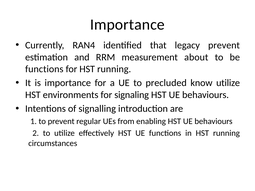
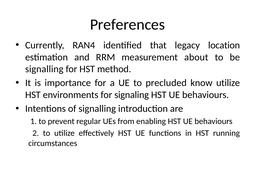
Importance at (127, 25): Importance -> Preferences
legacy prevent: prevent -> location
functions at (44, 69): functions -> signalling
for HST running: running -> method
